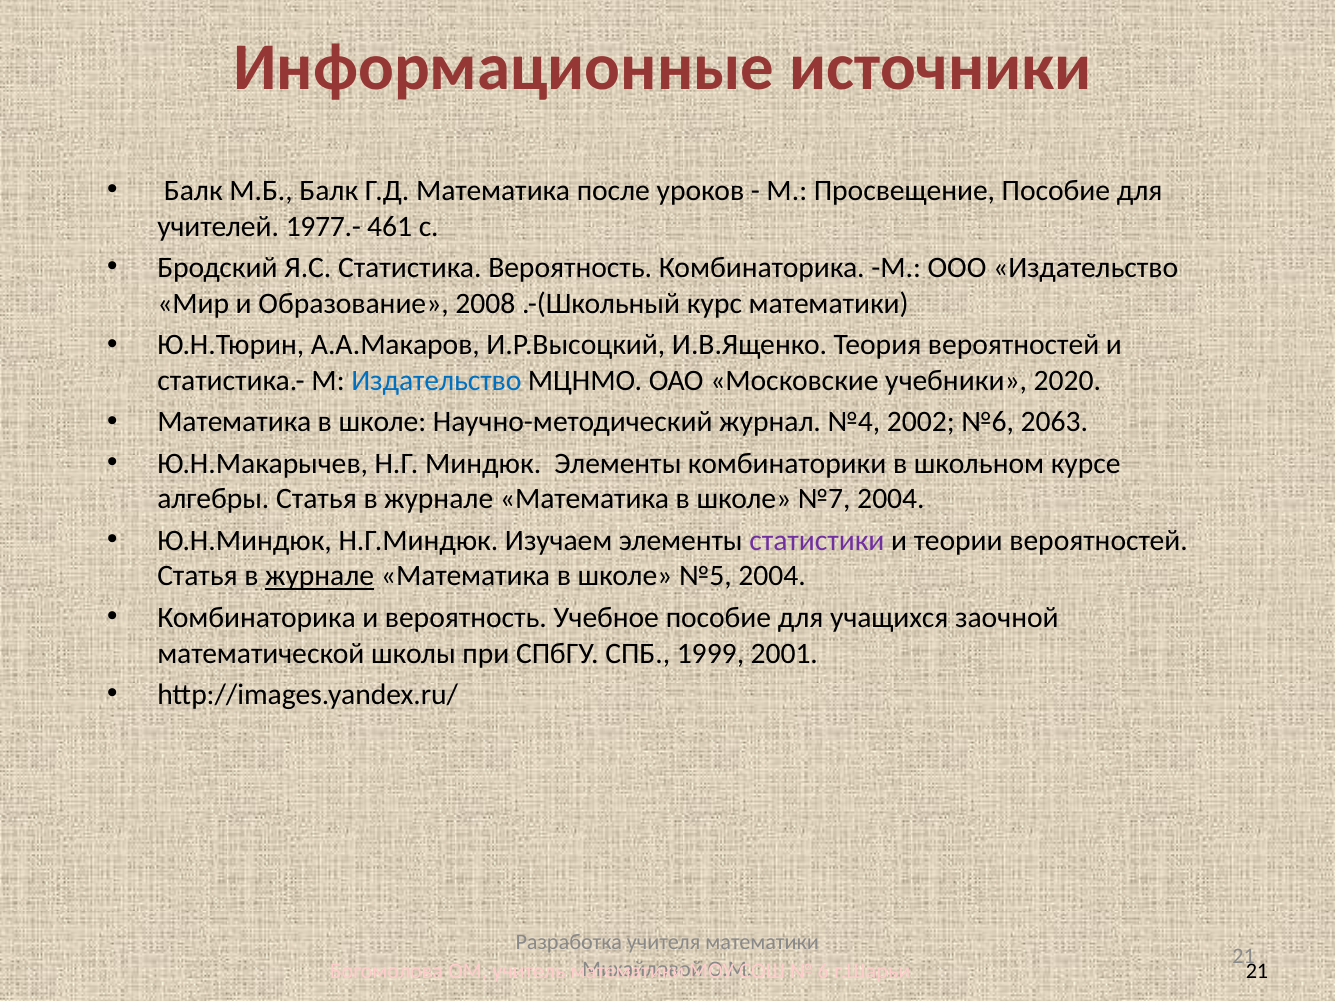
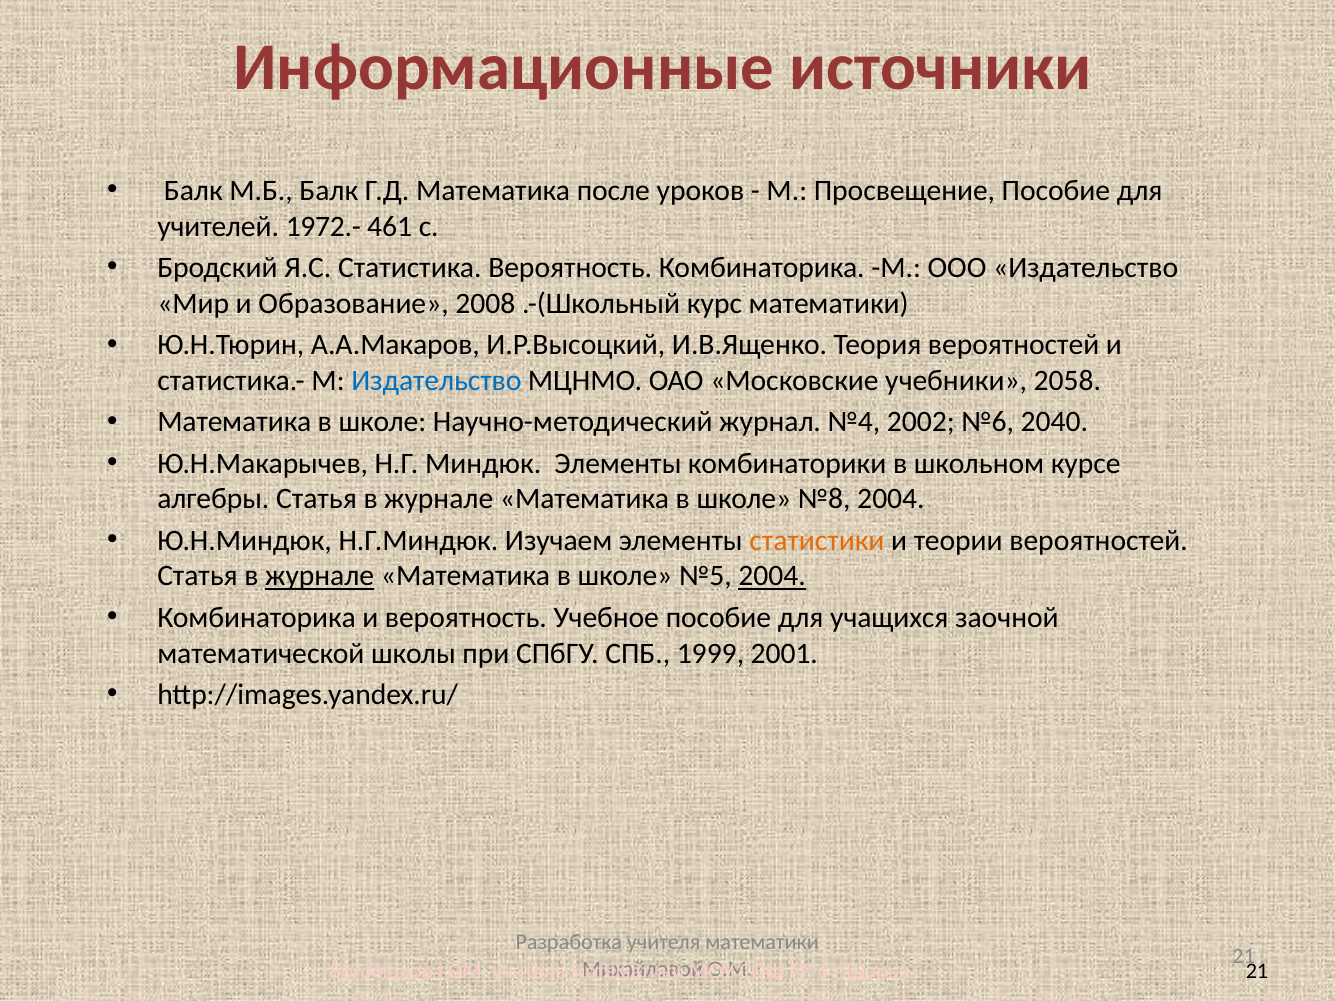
1977.-: 1977.- -> 1972.-
2020: 2020 -> 2058
2063: 2063 -> 2040
№7: №7 -> №8
статистики colour: purple -> orange
2004 at (772, 576) underline: none -> present
